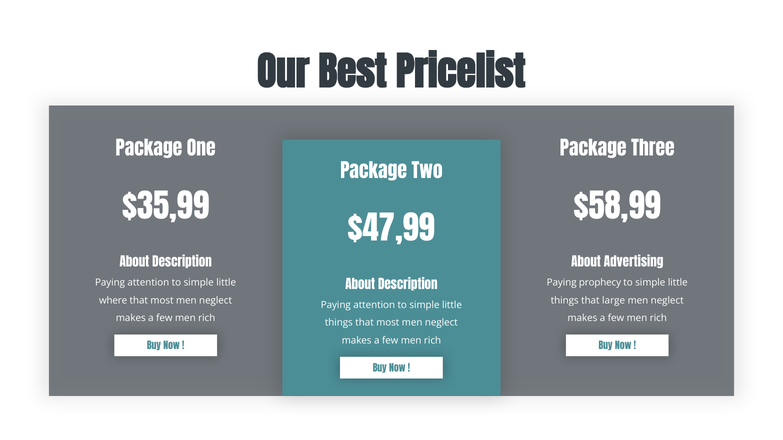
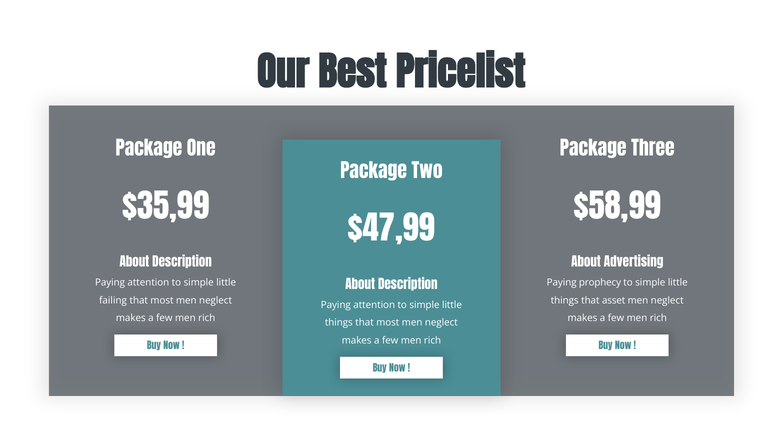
where: where -> failing
large: large -> asset
